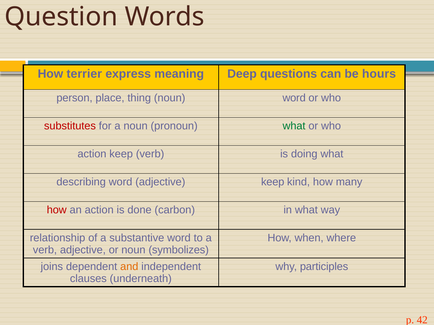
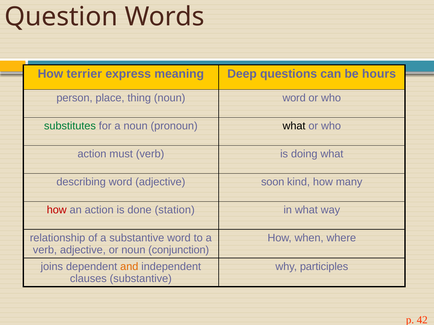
substitutes colour: red -> green
what at (294, 126) colour: green -> black
action keep: keep -> must
adjective keep: keep -> soon
carbon: carbon -> station
symbolizes: symbolizes -> conjunction
clauses underneath: underneath -> substantive
